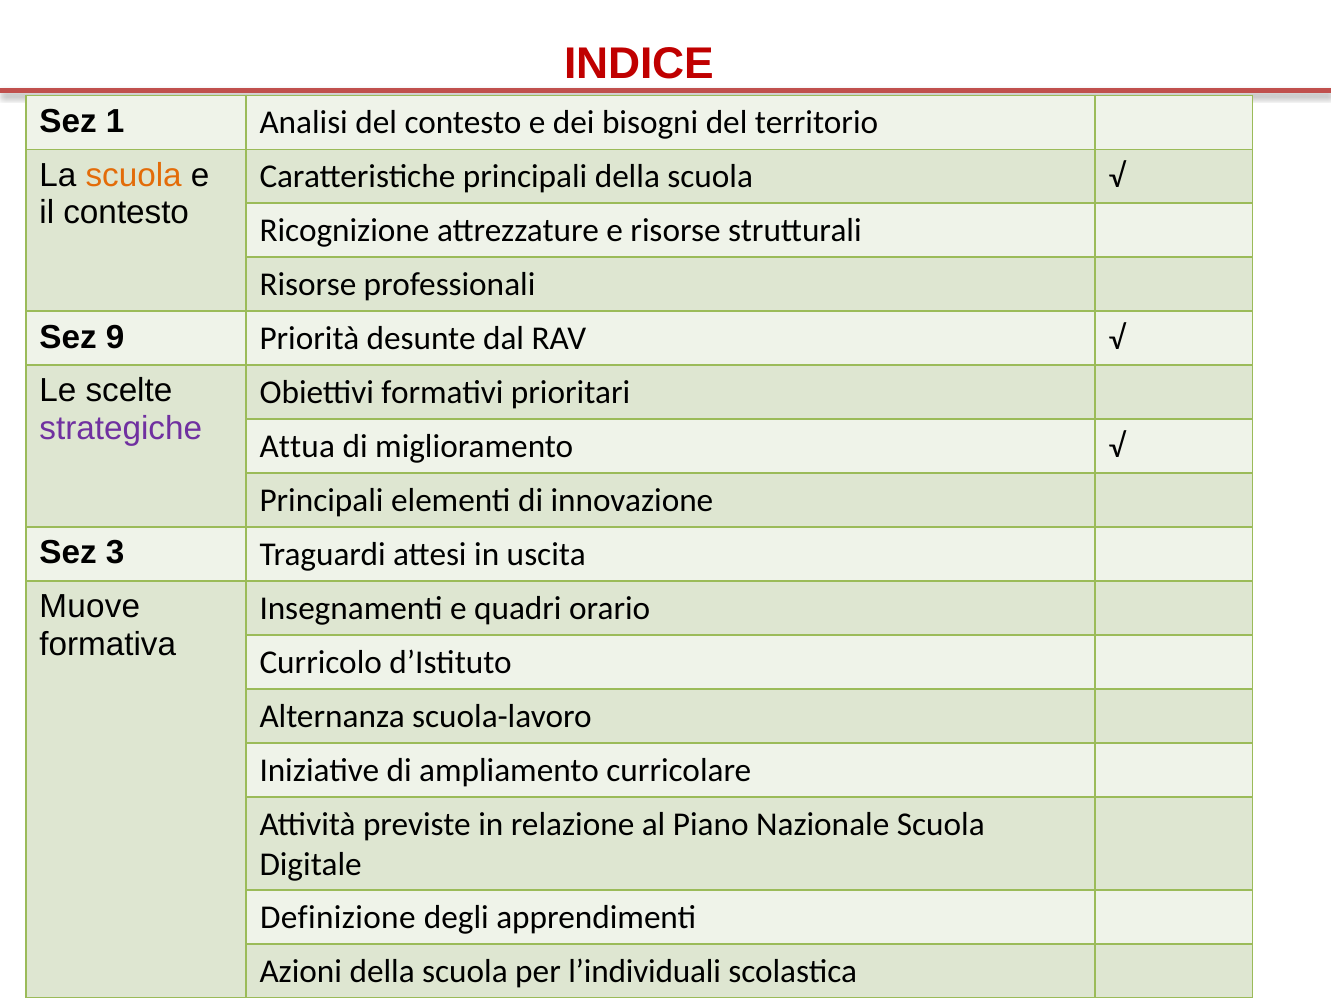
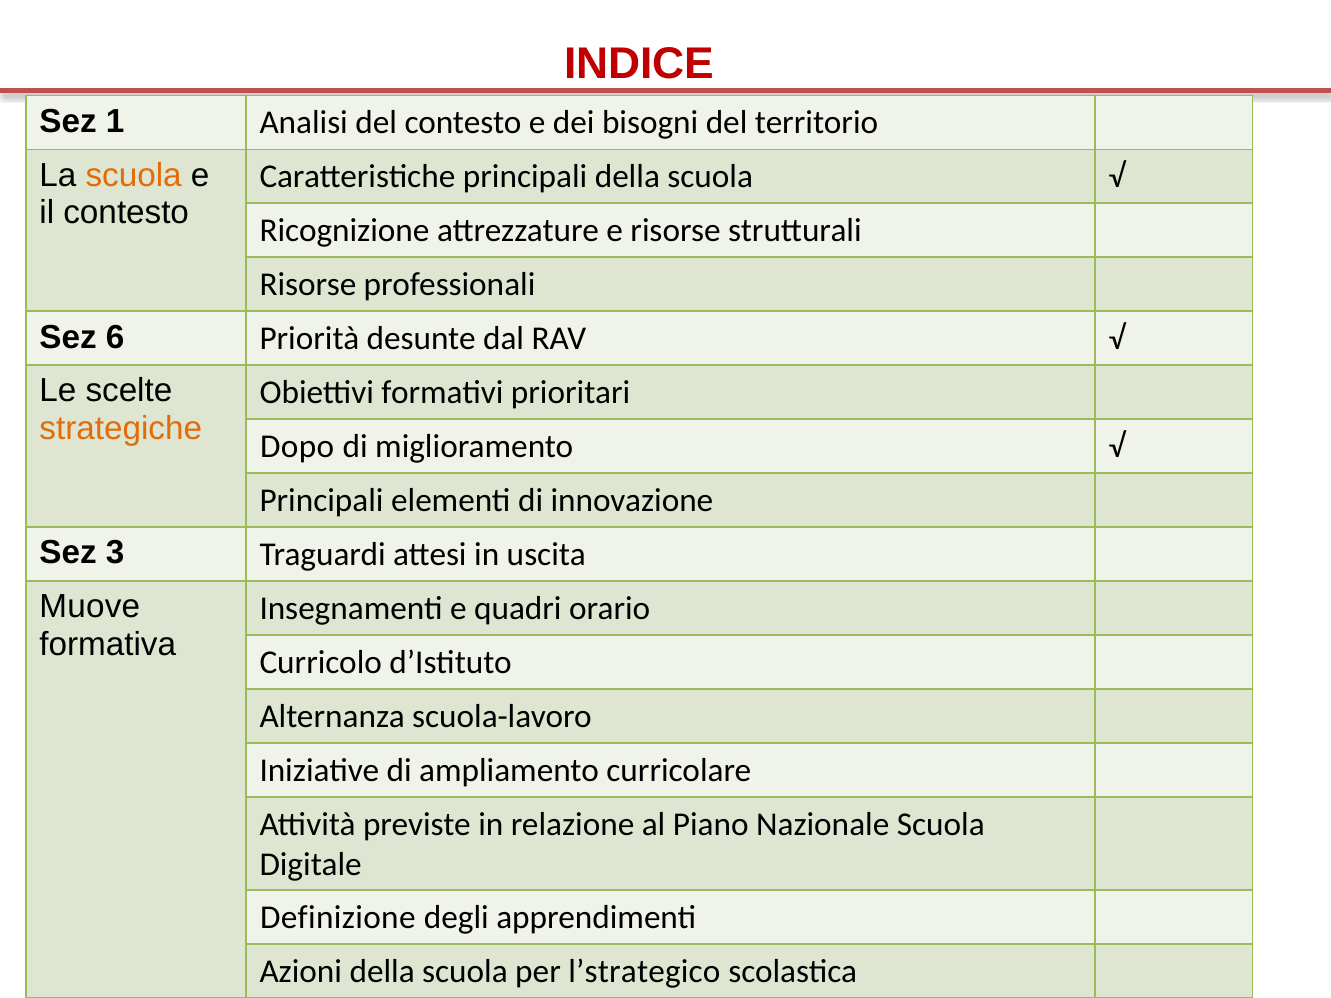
9: 9 -> 6
strategiche colour: purple -> orange
Attua: Attua -> Dopo
l’individuali: l’individuali -> l’strategico
